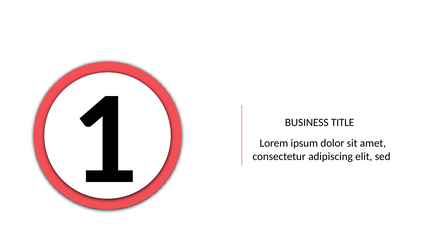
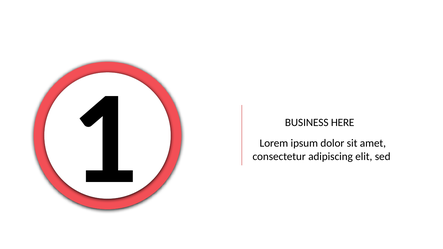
TITLE: TITLE -> HERE
